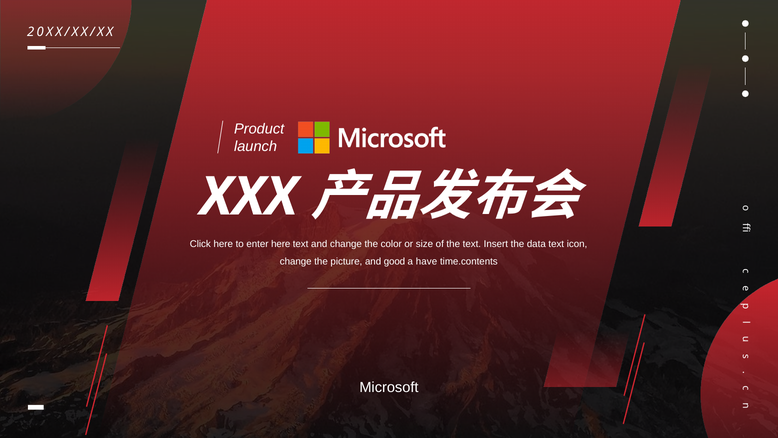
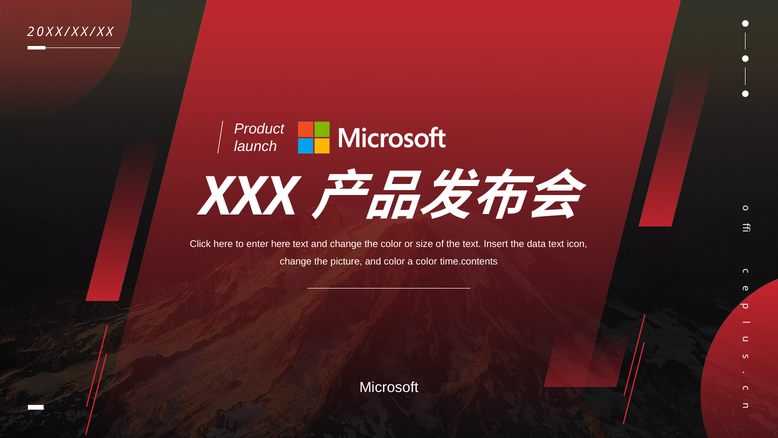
and good: good -> color
a have: have -> color
